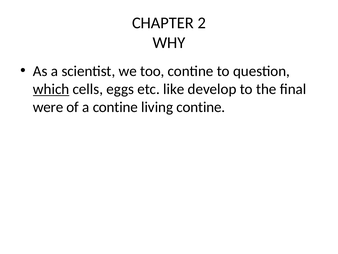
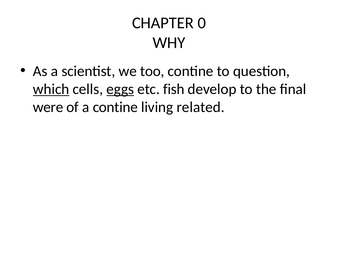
2: 2 -> 0
eggs underline: none -> present
like: like -> fish
living contine: contine -> related
